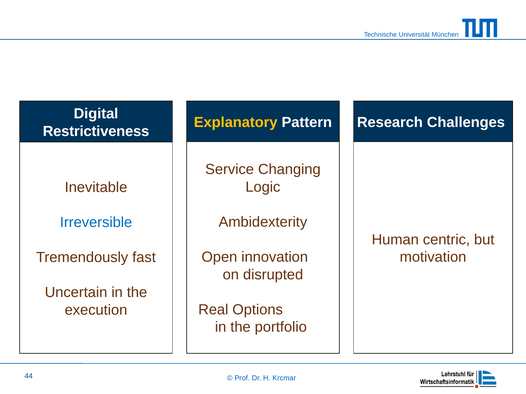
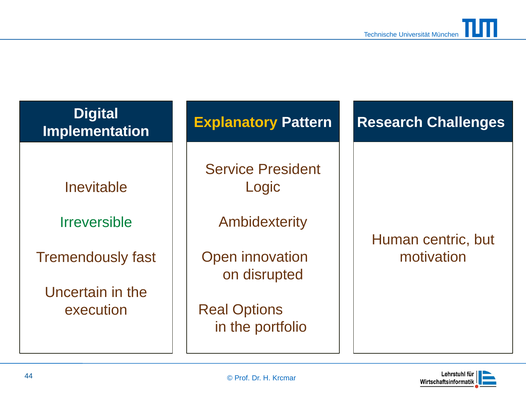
Restrictiveness: Restrictiveness -> Implementation
Changing: Changing -> President
Irreversible colour: blue -> green
